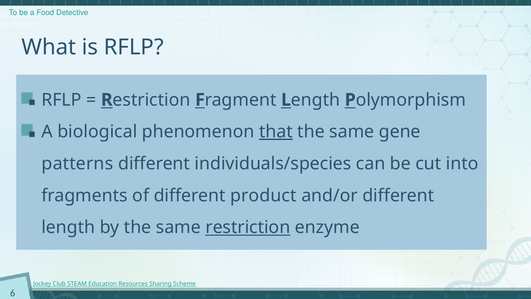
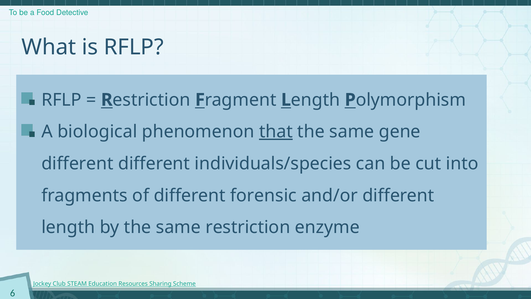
patterns at (77, 163): patterns -> different
product: product -> forensic
restriction underline: present -> none
